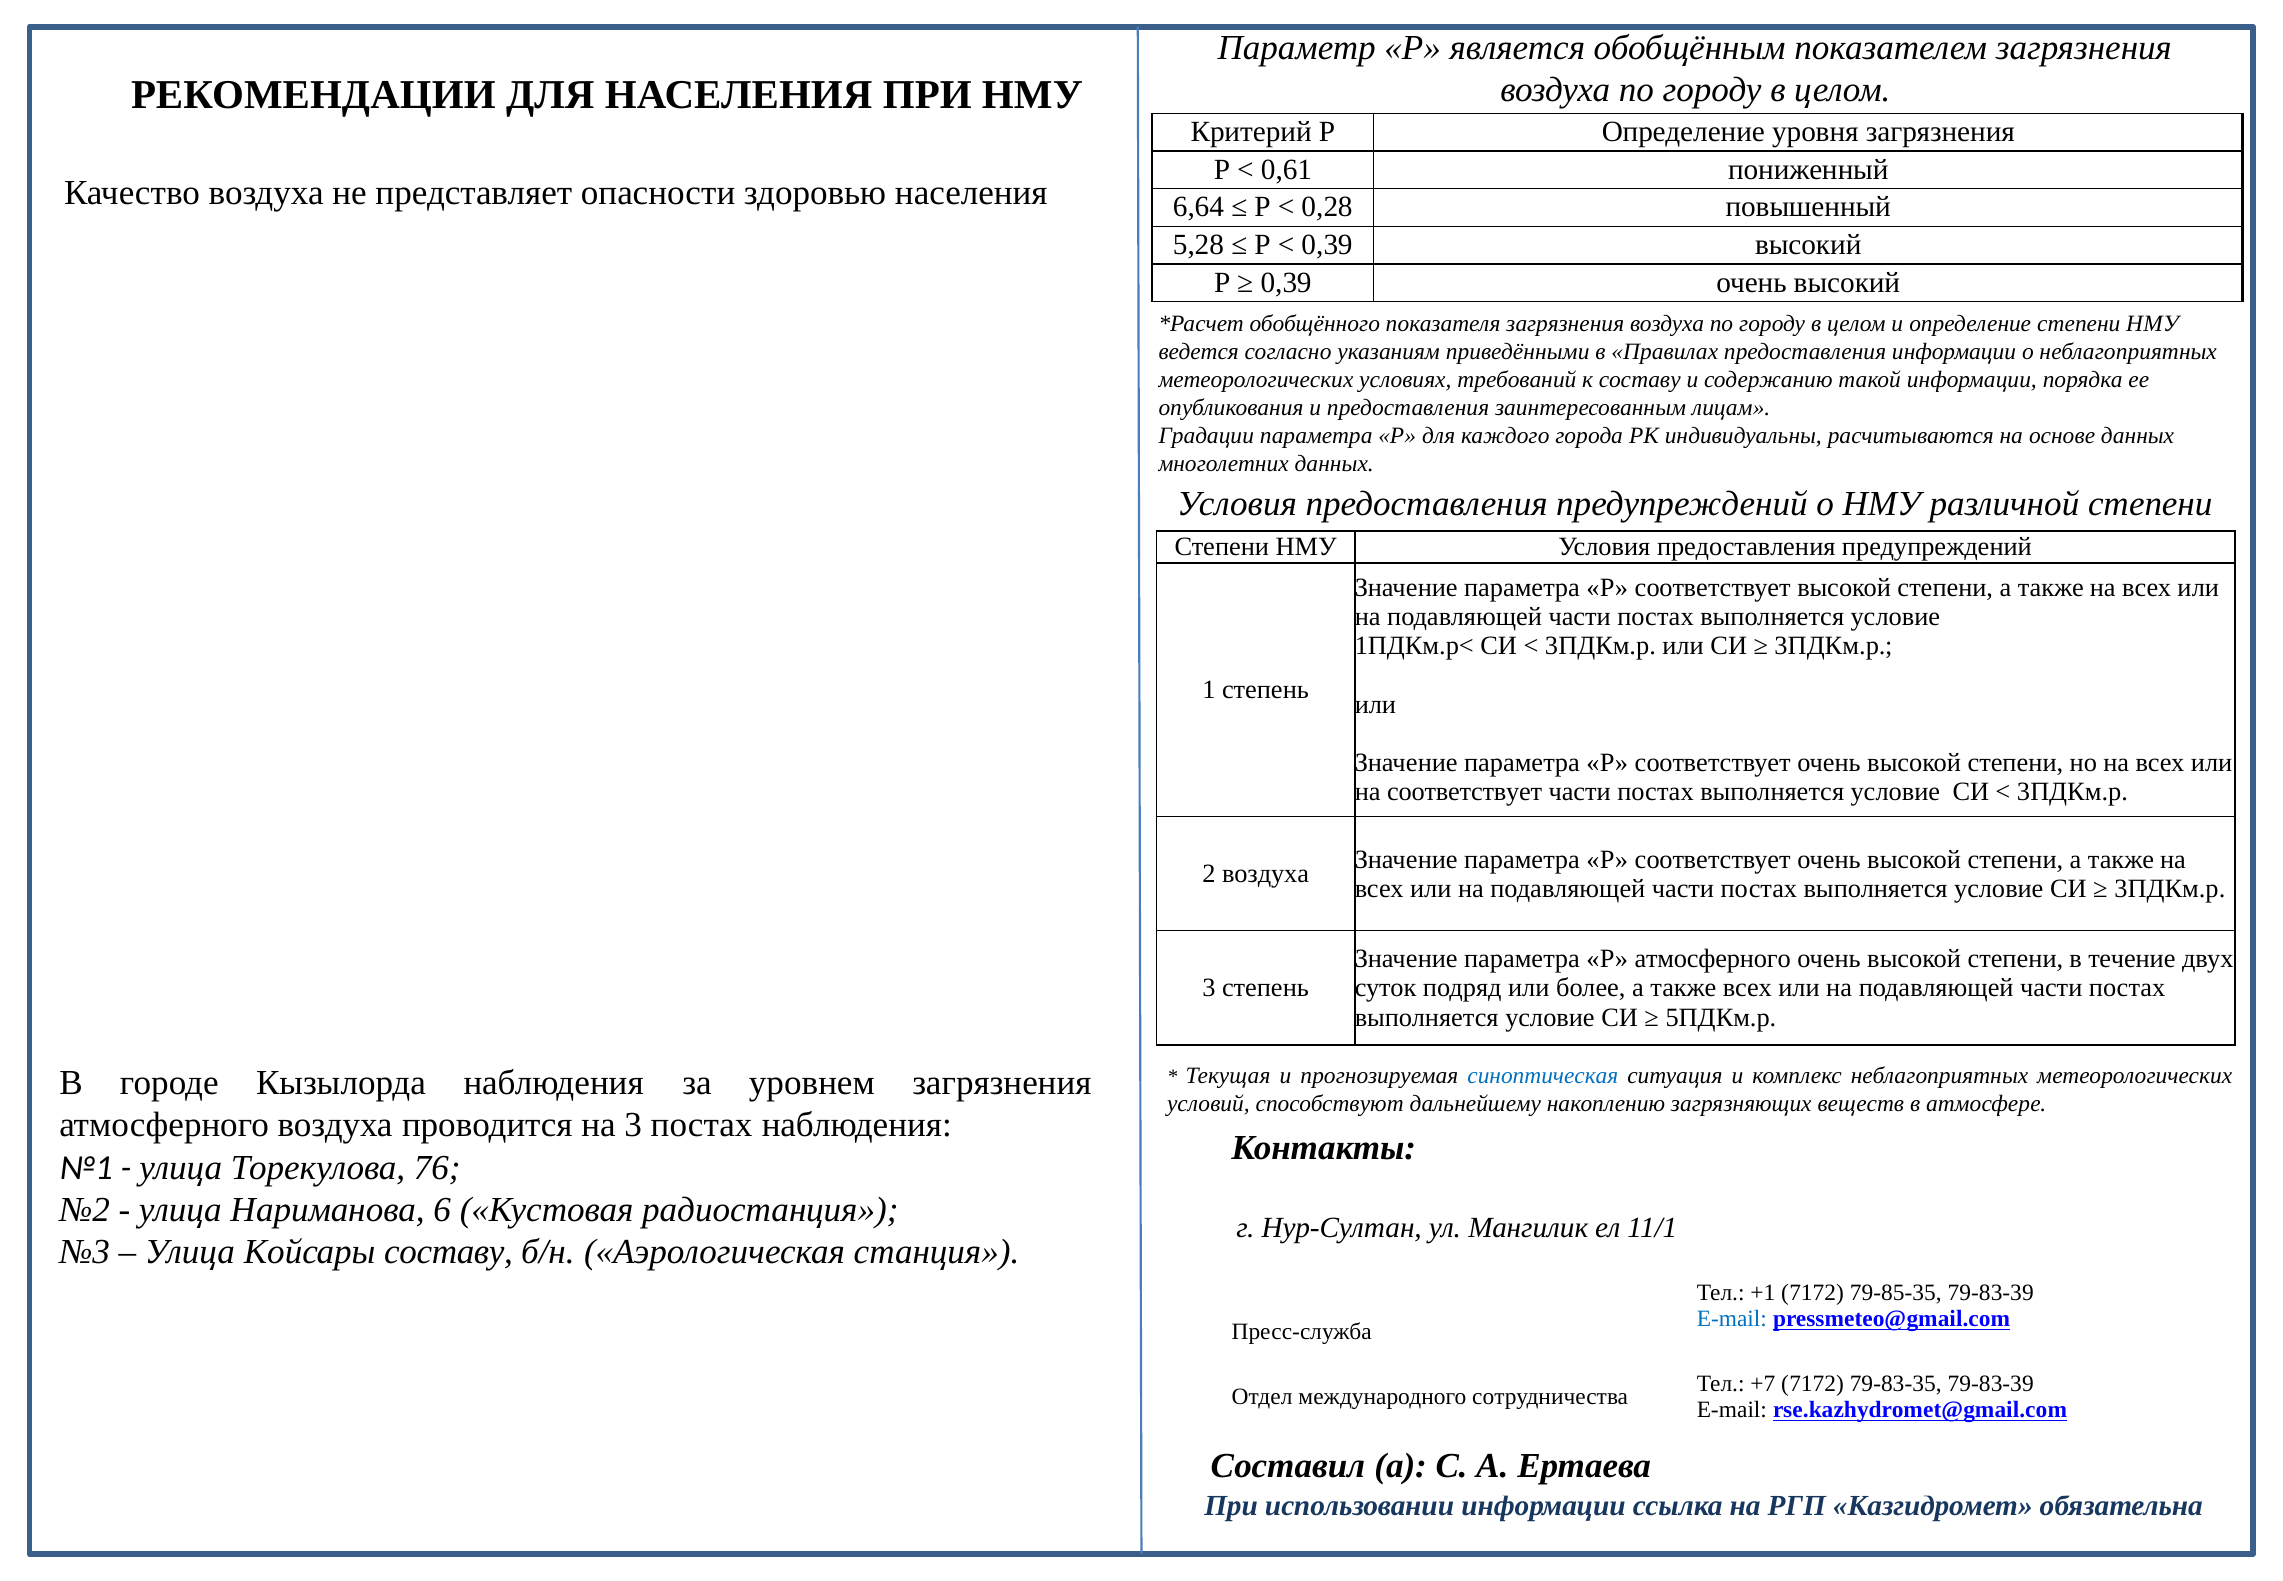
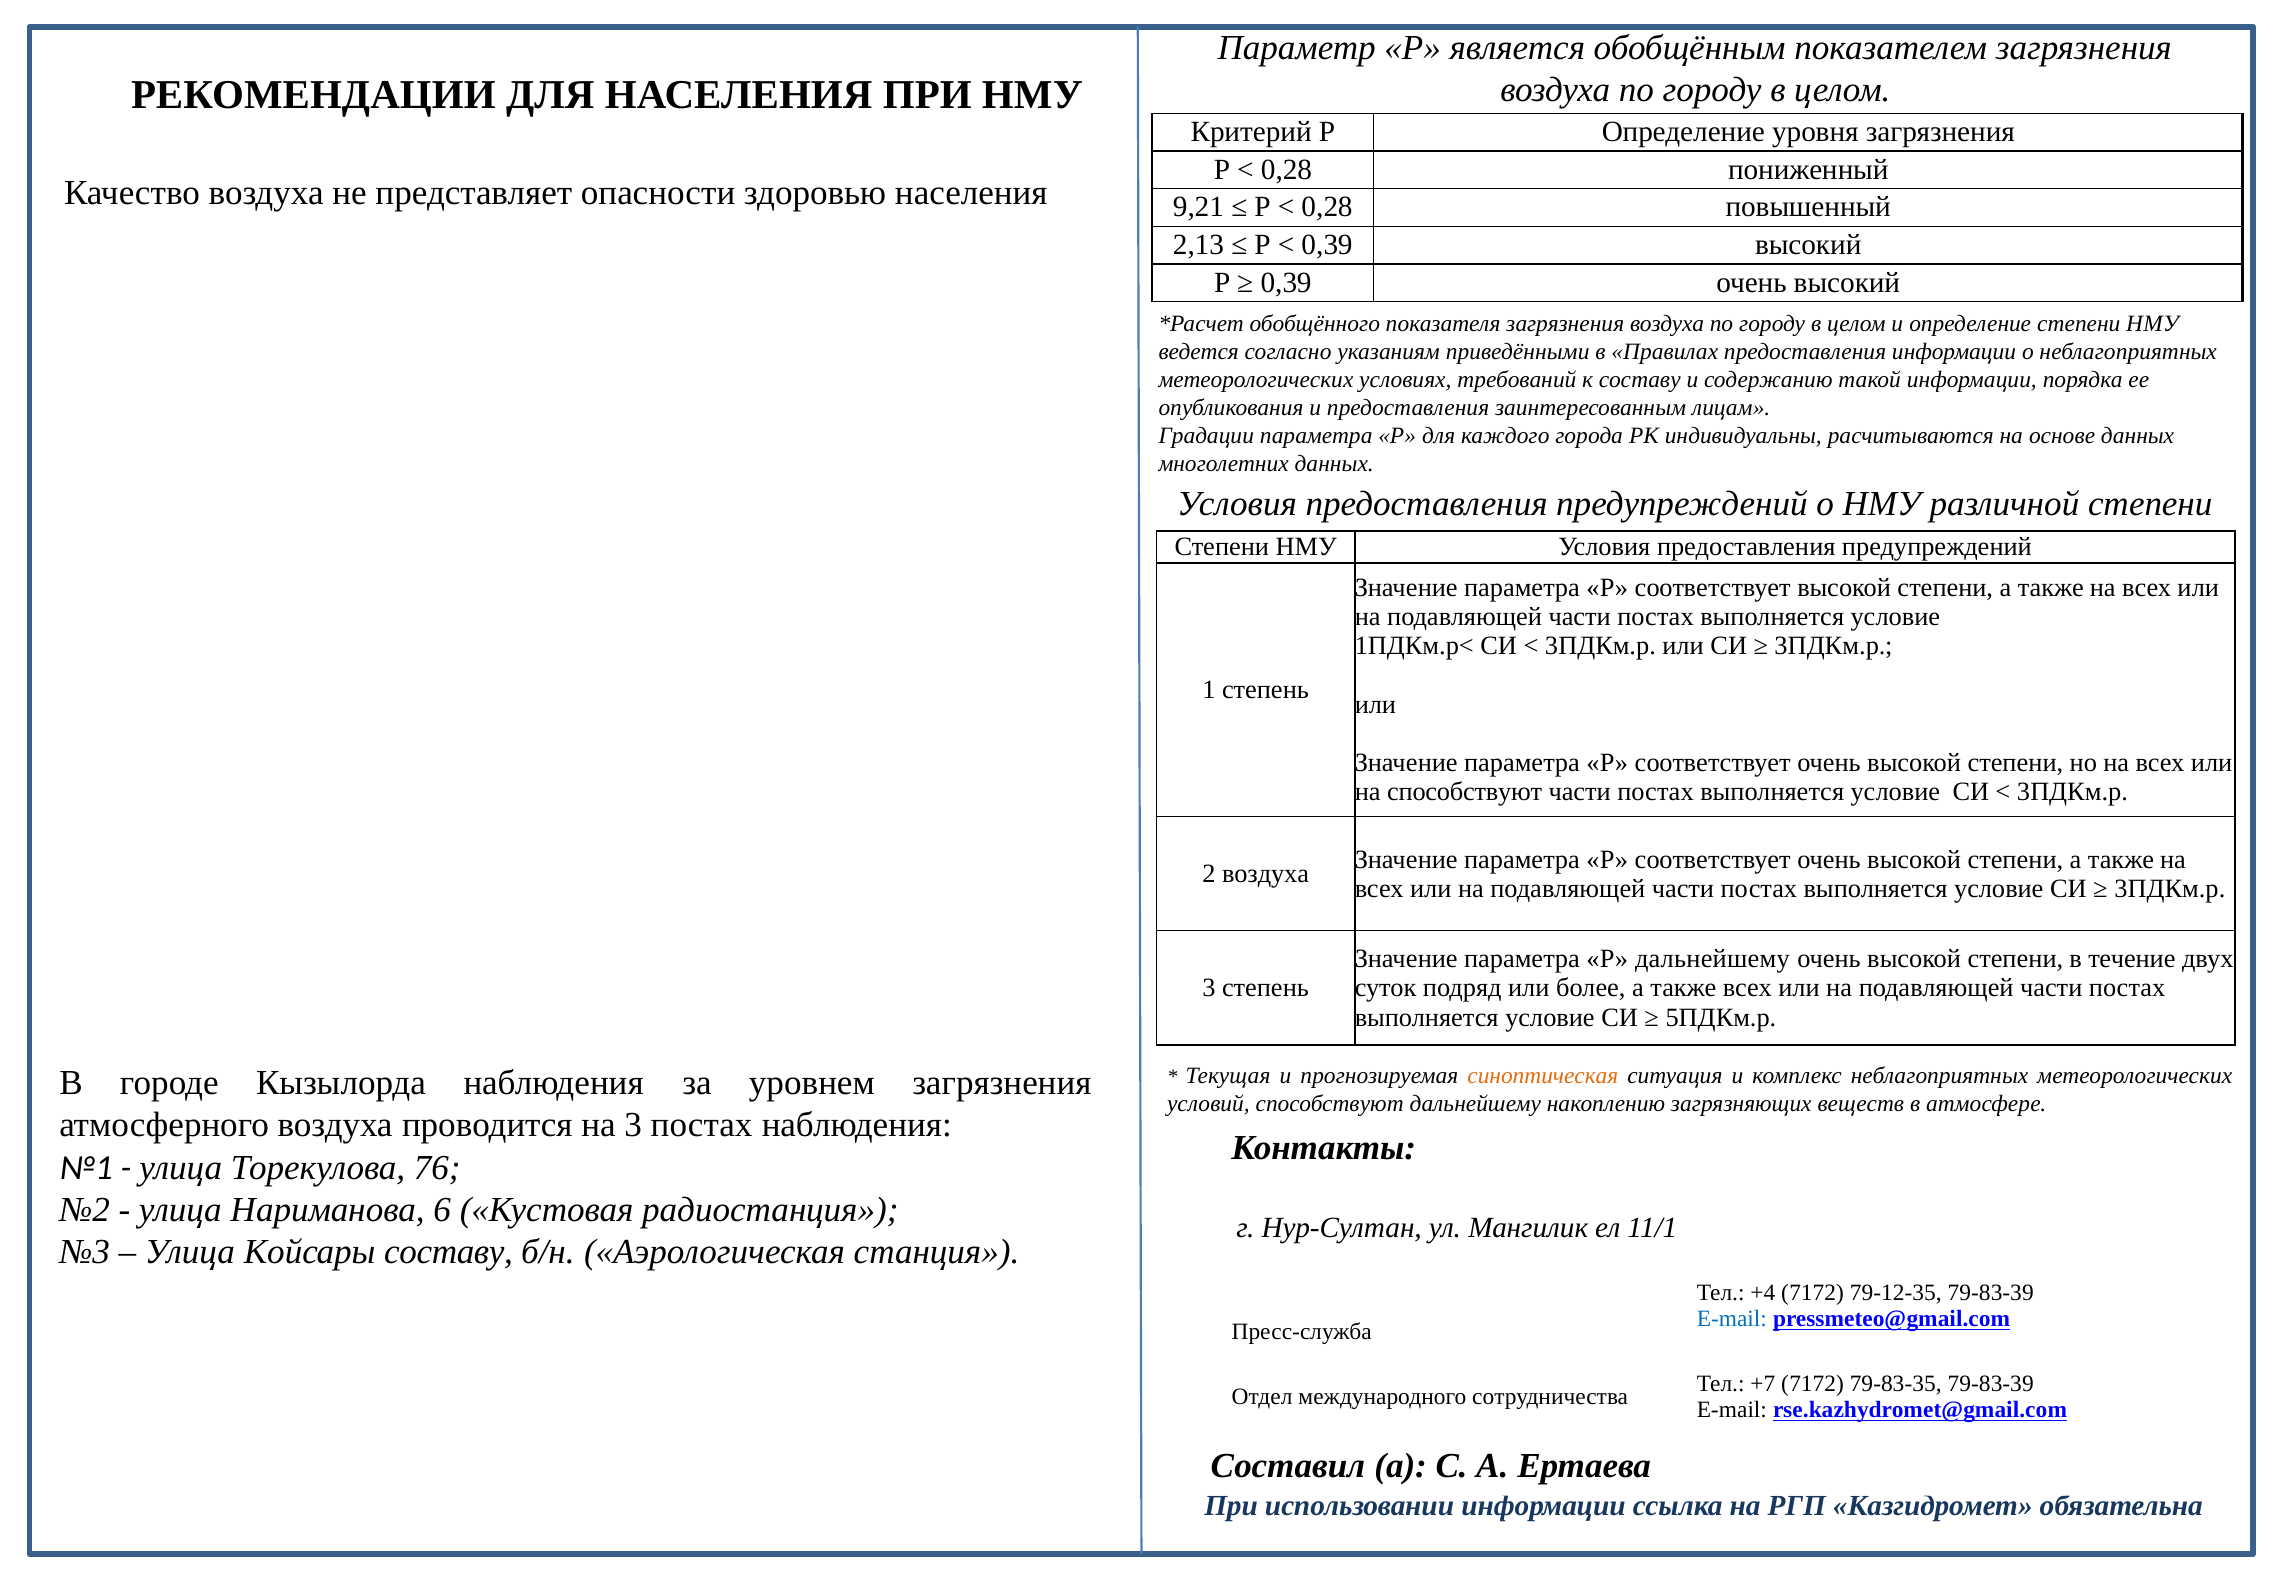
0,61 at (1286, 170): 0,61 -> 0,28
6,64: 6,64 -> 9,21
5,28: 5,28 -> 2,13
на соответствует: соответствует -> способствуют
Р атмосферного: атмосферного -> дальнейшему
синоптическая colour: blue -> orange
+1: +1 -> +4
79-85-35: 79-85-35 -> 79-12-35
